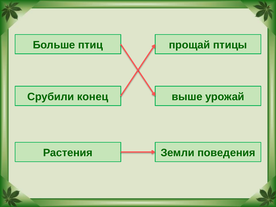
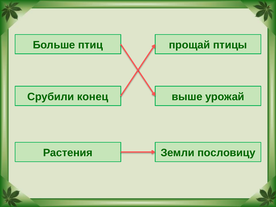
поведения: поведения -> пословицу
